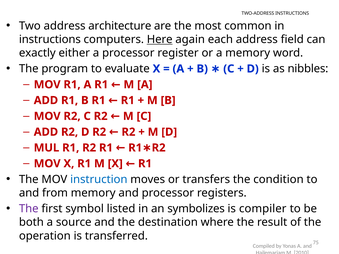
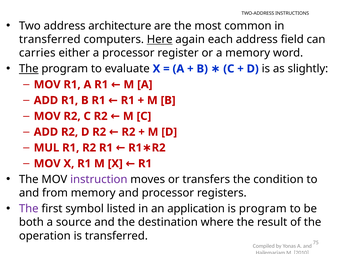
instructions at (50, 39): instructions -> transferred
exactly: exactly -> carries
The at (29, 69) underline: none -> present
nibbles: nibbles -> slightly
instruction colour: blue -> purple
symbolizes: symbolizes -> application
is compiler: compiler -> program
